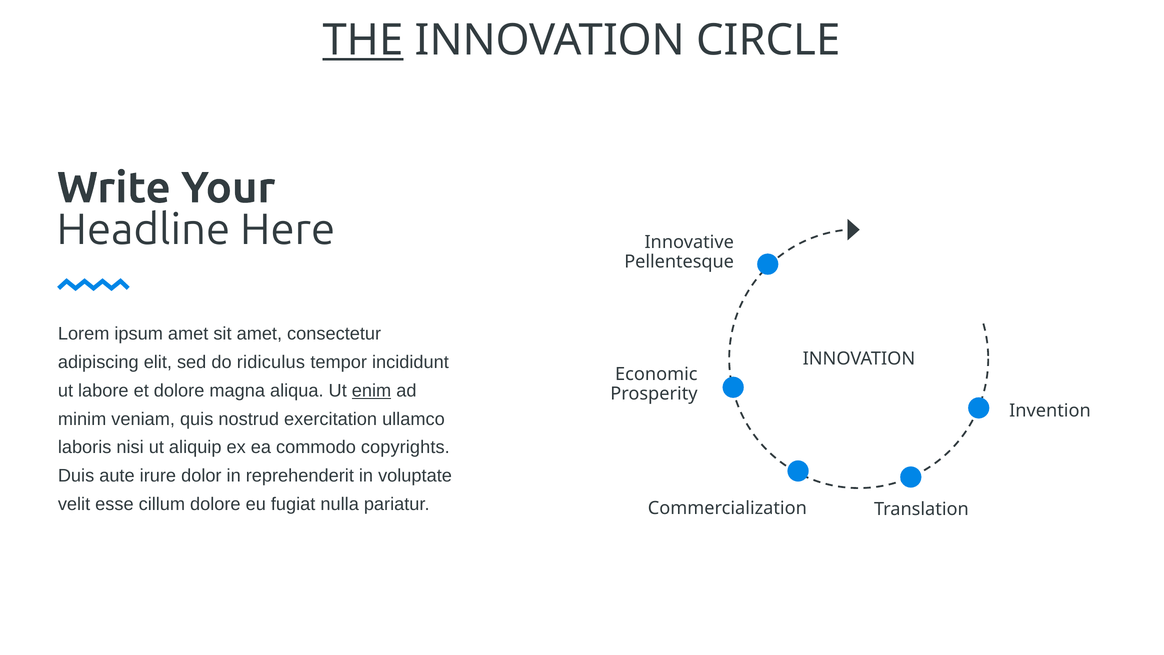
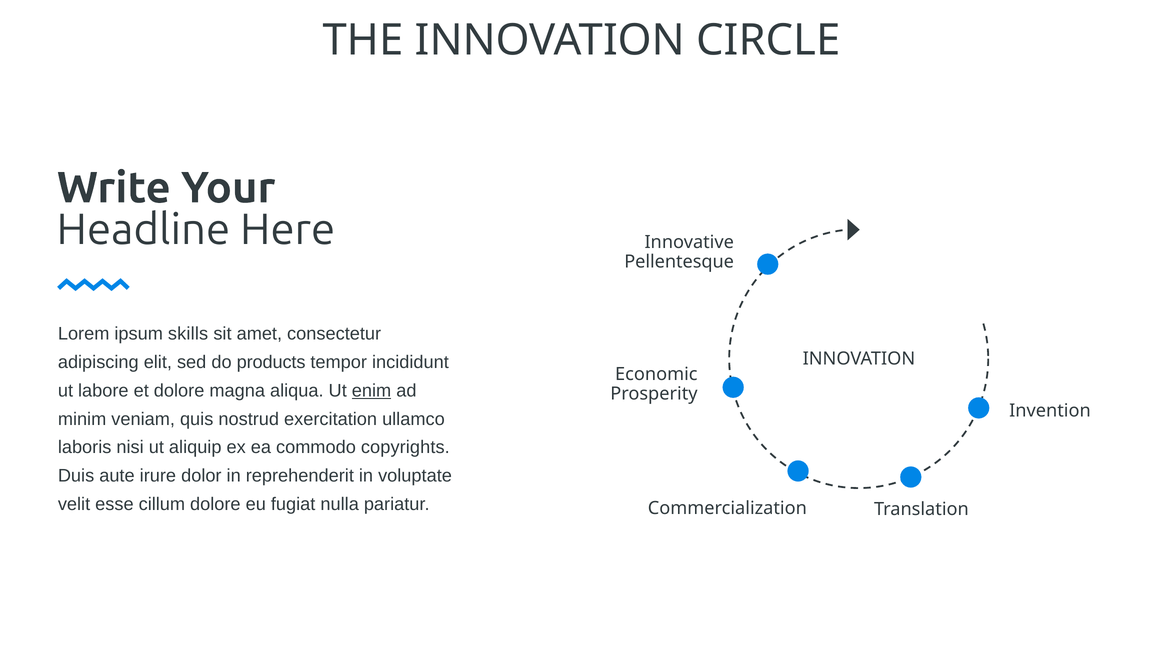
THE underline: present -> none
ipsum amet: amet -> skills
ridiculus: ridiculus -> products
